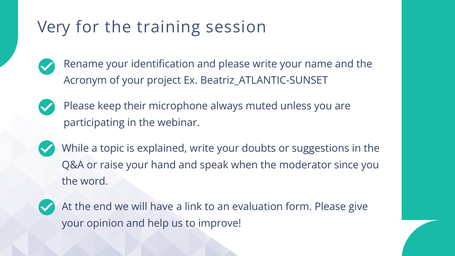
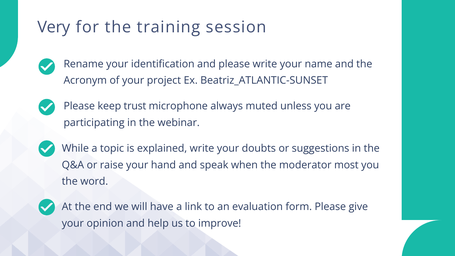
their: their -> trust
since: since -> most
